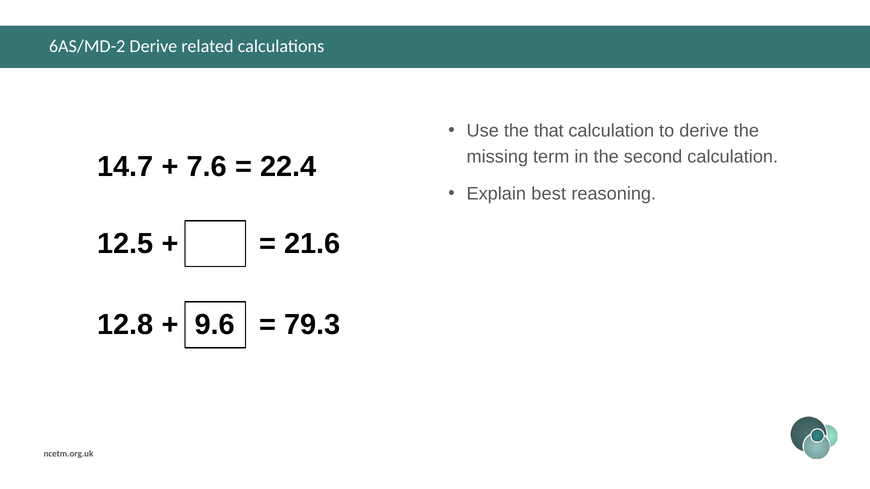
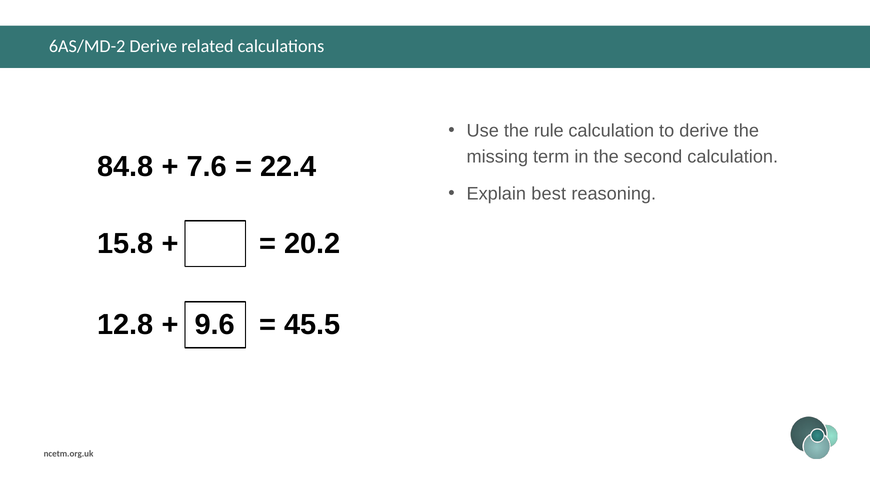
that: that -> rule
14.7: 14.7 -> 84.8
12.5: 12.5 -> 15.8
21.6: 21.6 -> 20.2
79.3: 79.3 -> 45.5
